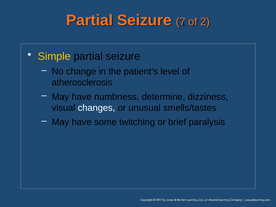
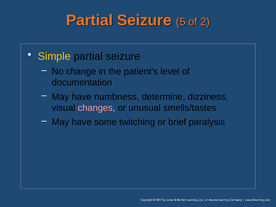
7: 7 -> 5
atherosclerosis: atherosclerosis -> documentation
changes colour: white -> pink
